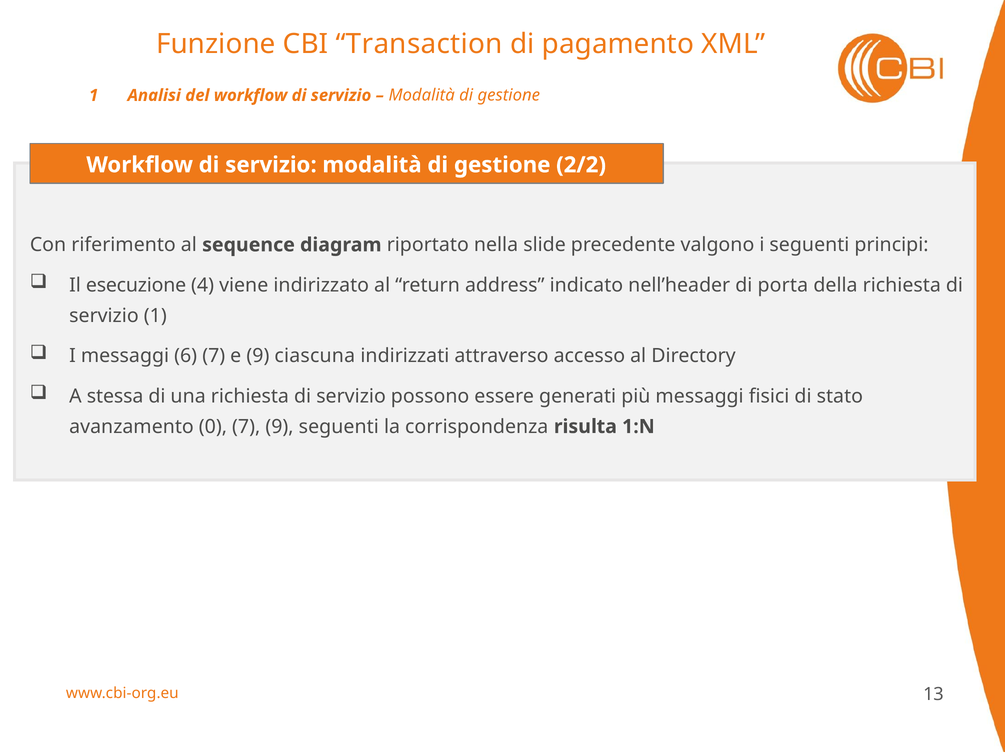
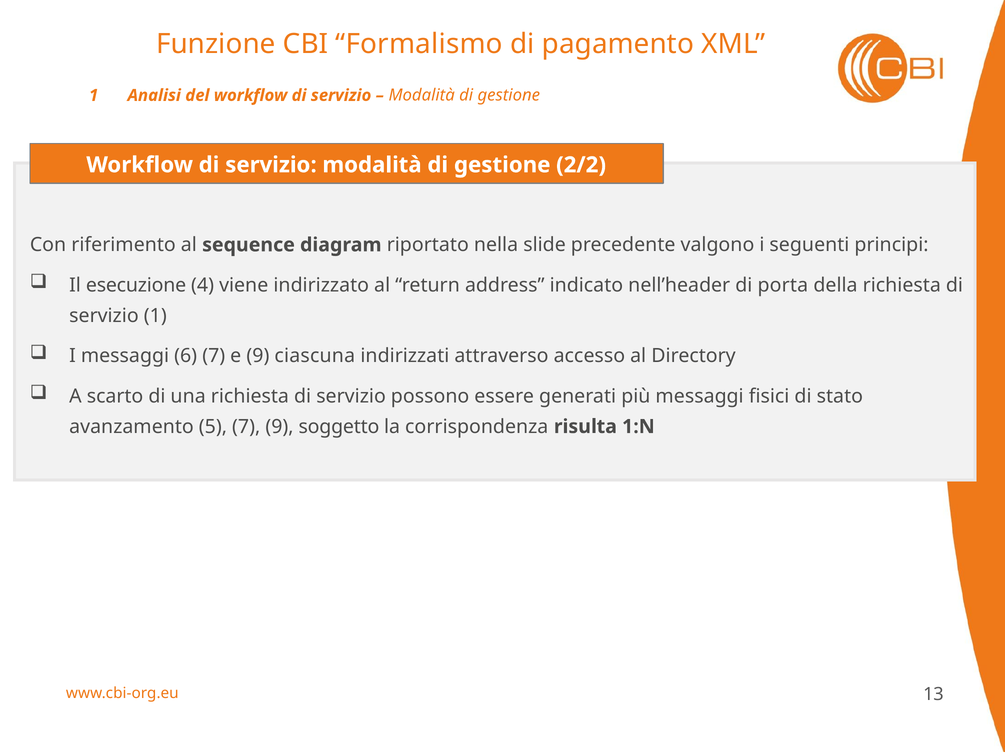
Transaction: Transaction -> Formalismo
stessa: stessa -> scarto
0: 0 -> 5
9 seguenti: seguenti -> soggetto
